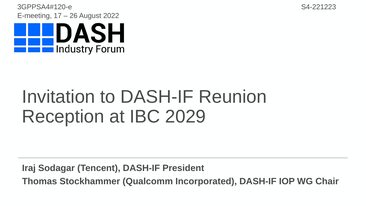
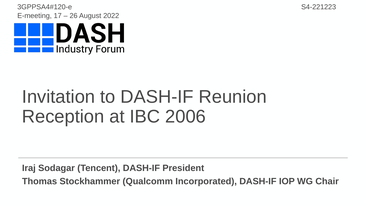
2029: 2029 -> 2006
